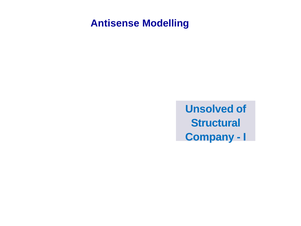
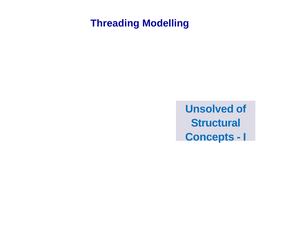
Antisense: Antisense -> Threading
Company: Company -> Concepts
